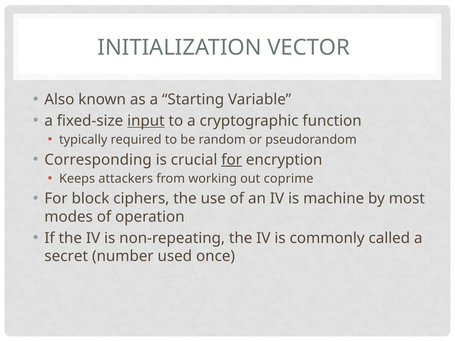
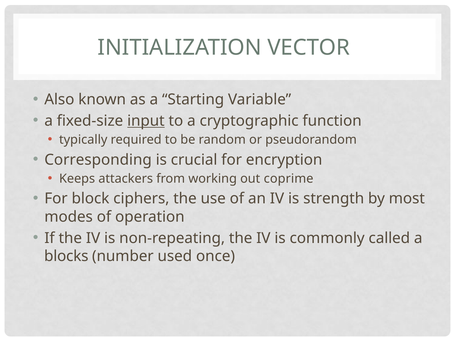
for at (232, 160) underline: present -> none
machine: machine -> strength
secret: secret -> blocks
